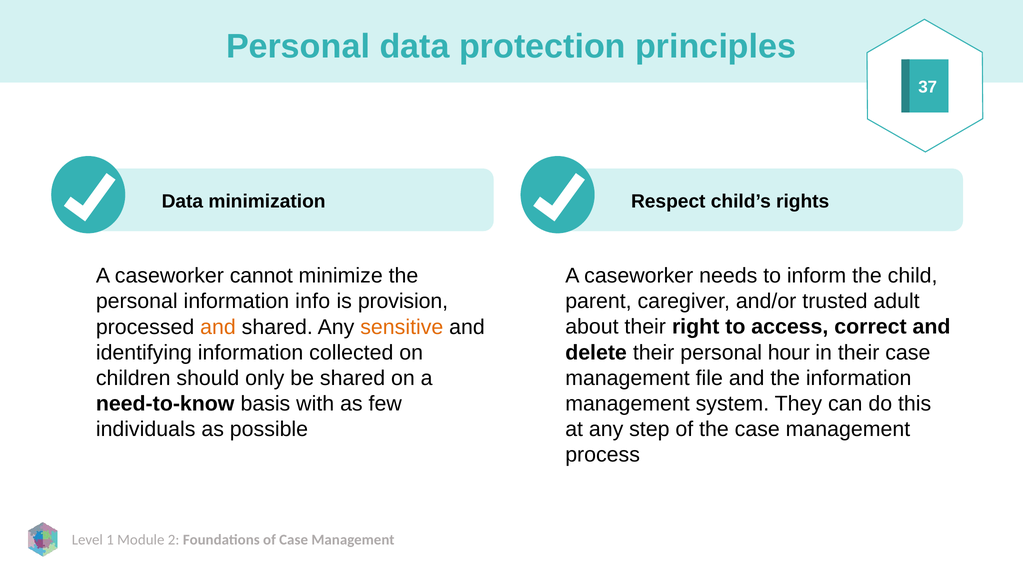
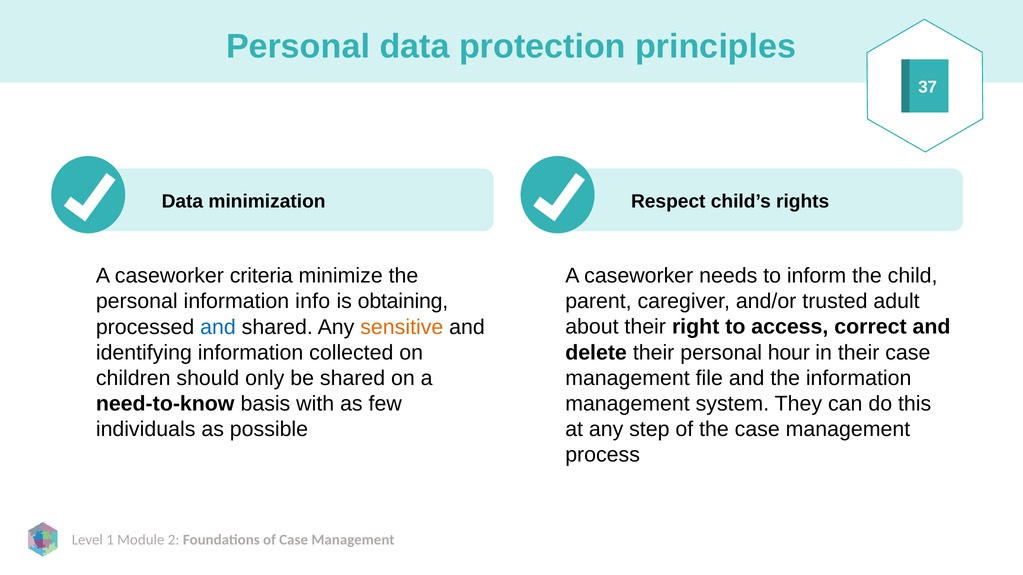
cannot: cannot -> criteria
provision: provision -> obtaining
and at (218, 327) colour: orange -> blue
